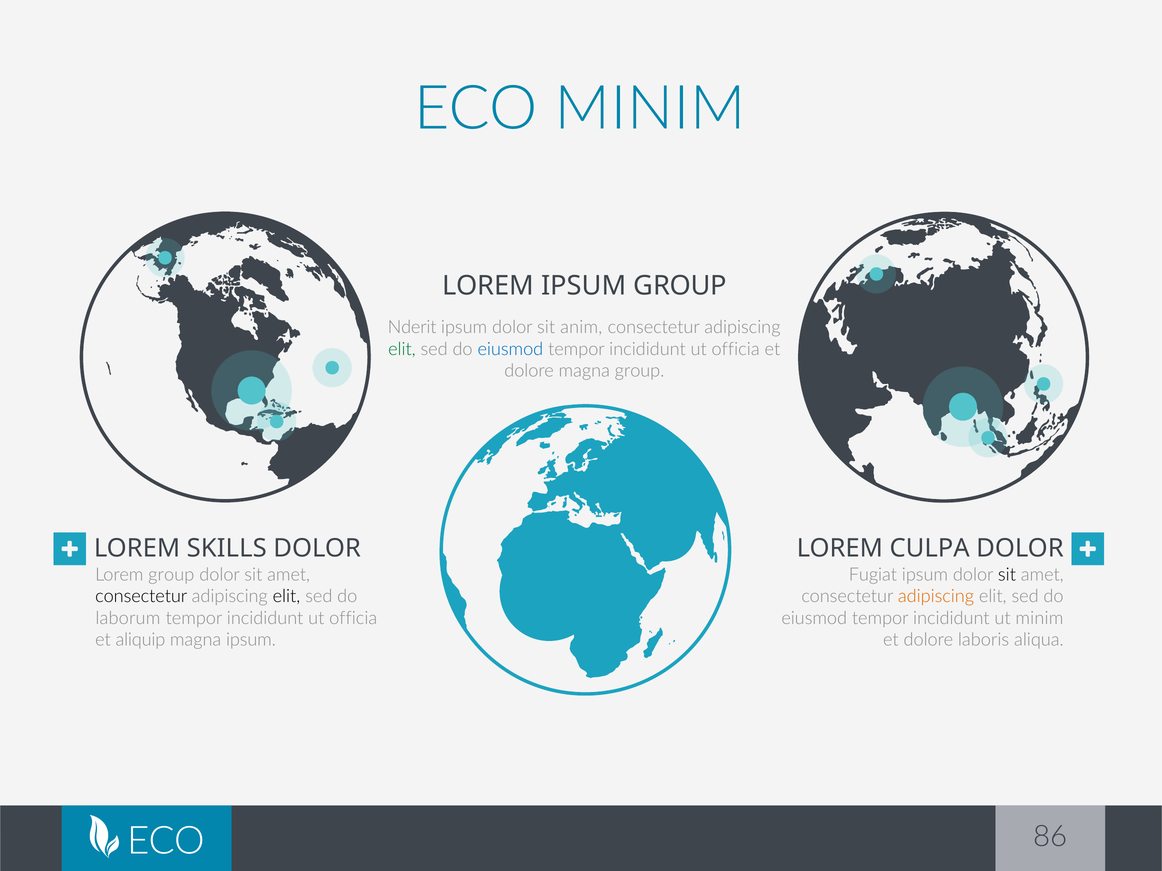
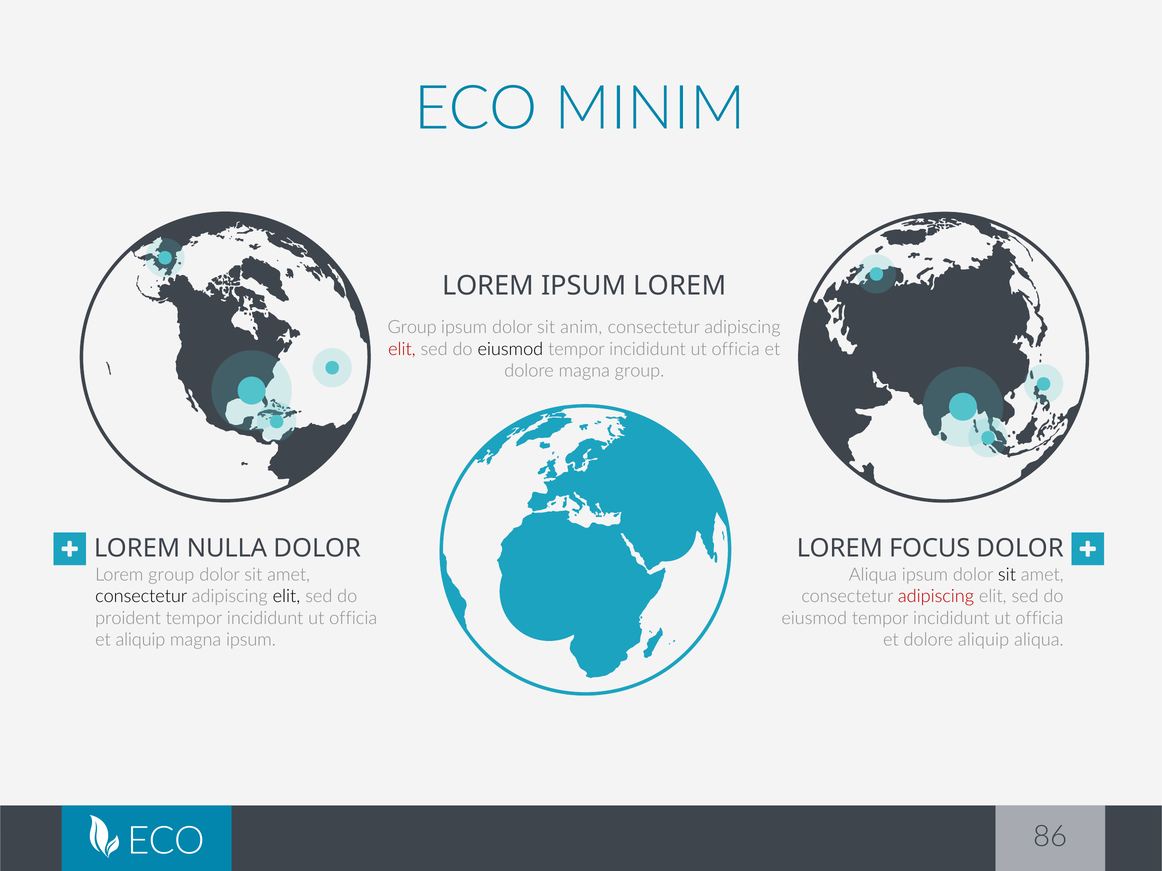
LOREM IPSUM GROUP: GROUP -> LOREM
Nderit at (412, 328): Nderit -> Group
elit at (402, 349) colour: green -> red
eiusmod at (510, 349) colour: blue -> black
SKILLS: SKILLS -> NULLA
CULPA: CULPA -> FOCUS
Fugiat at (873, 575): Fugiat -> Aliqua
adipiscing at (936, 597) colour: orange -> red
minim at (1039, 618): minim -> officia
laborum: laborum -> proident
dolore laboris: laboris -> aliquip
